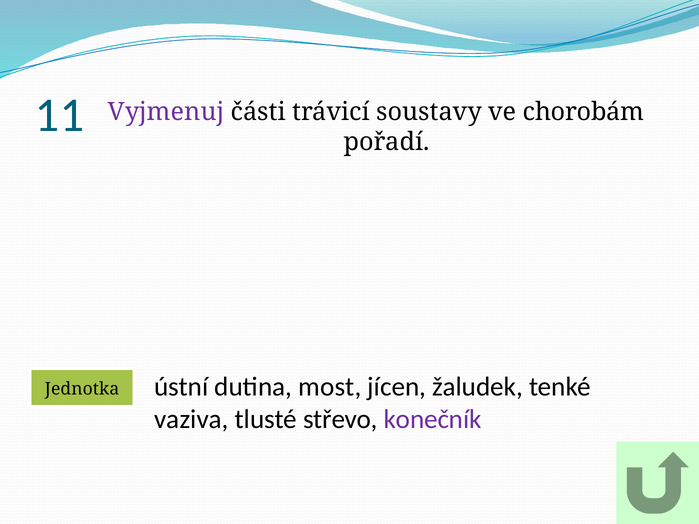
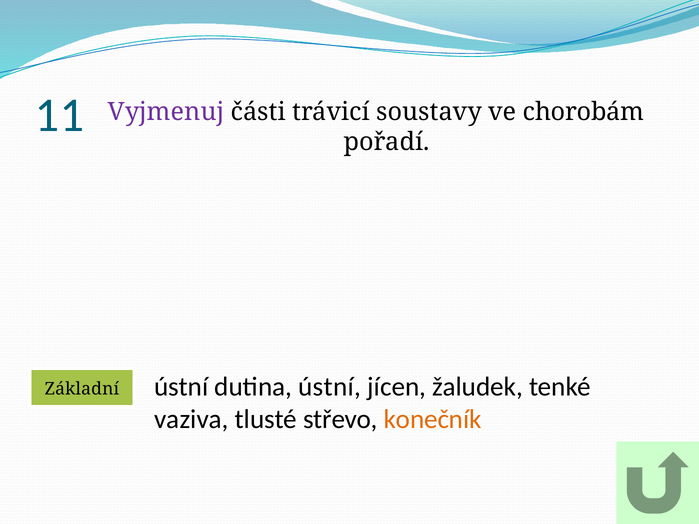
Jednotka: Jednotka -> Základní
dutina most: most -> ústní
konečník colour: purple -> orange
